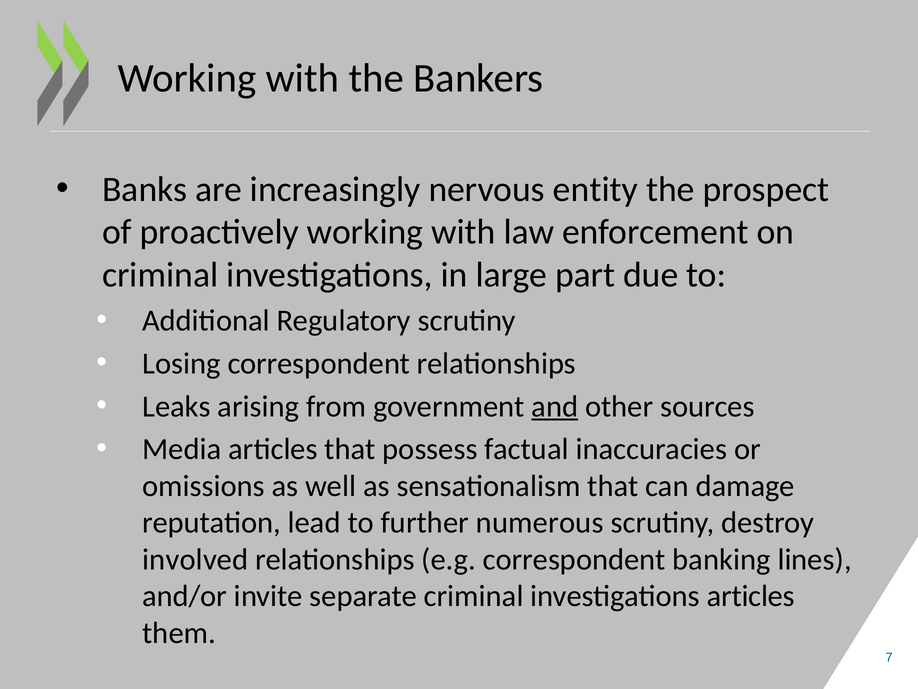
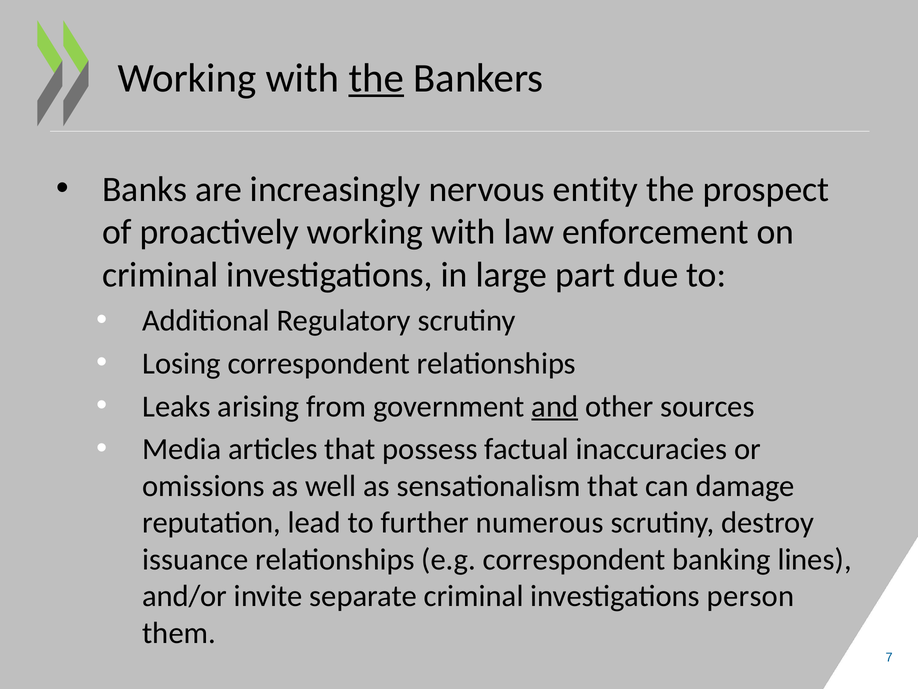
the at (376, 78) underline: none -> present
involved: involved -> issuance
investigations articles: articles -> person
